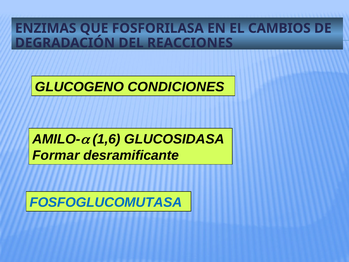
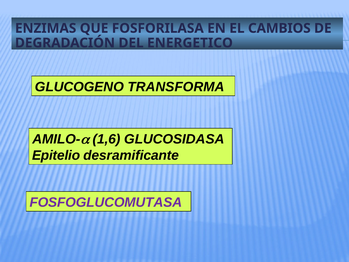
REACCIONES: REACCIONES -> ENERGETICO
CONDICIONES: CONDICIONES -> TRANSFORMA
Formar: Formar -> Epitelio
FOSFOGLUCOMUTASA colour: blue -> purple
